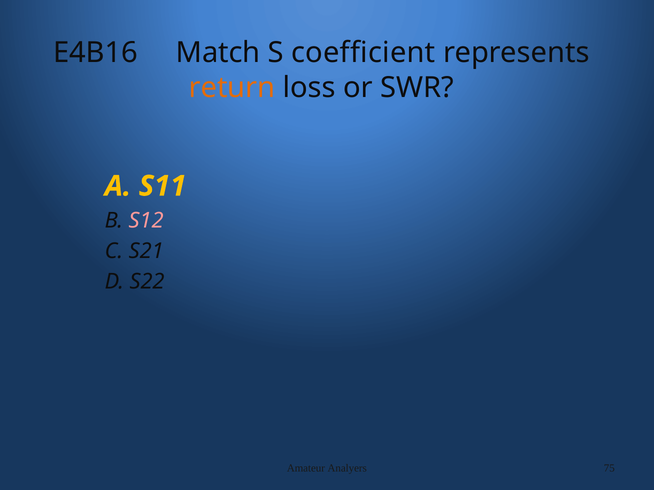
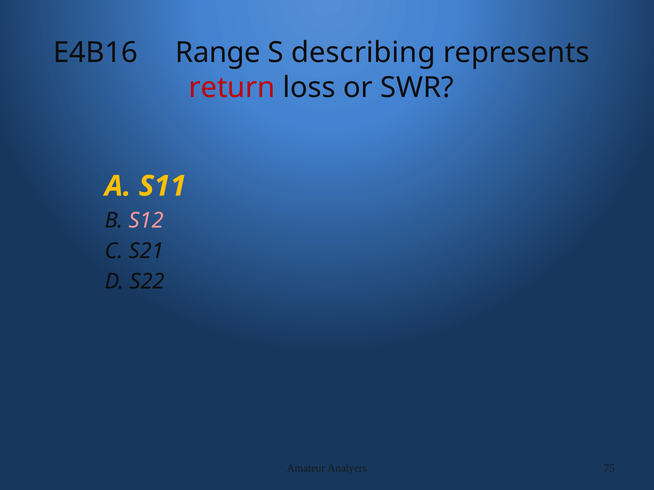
Match: Match -> Range
coefficient: coefficient -> describing
return colour: orange -> red
